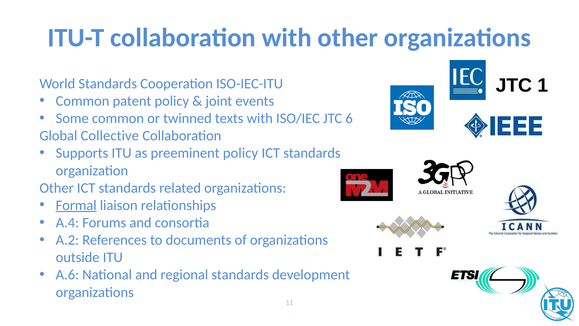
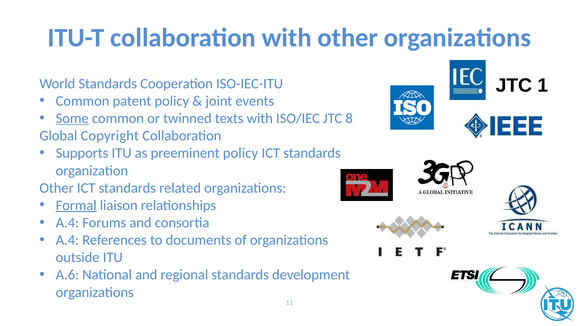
Some underline: none -> present
6: 6 -> 8
Collective: Collective -> Copyright
A.2 at (67, 240): A.2 -> A.4
